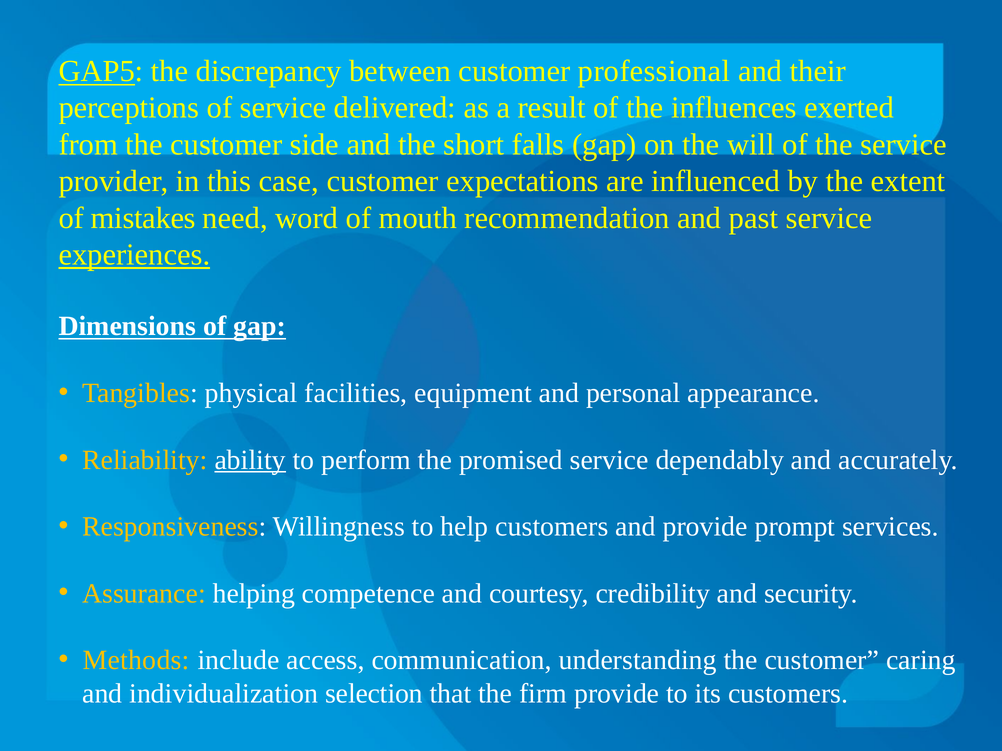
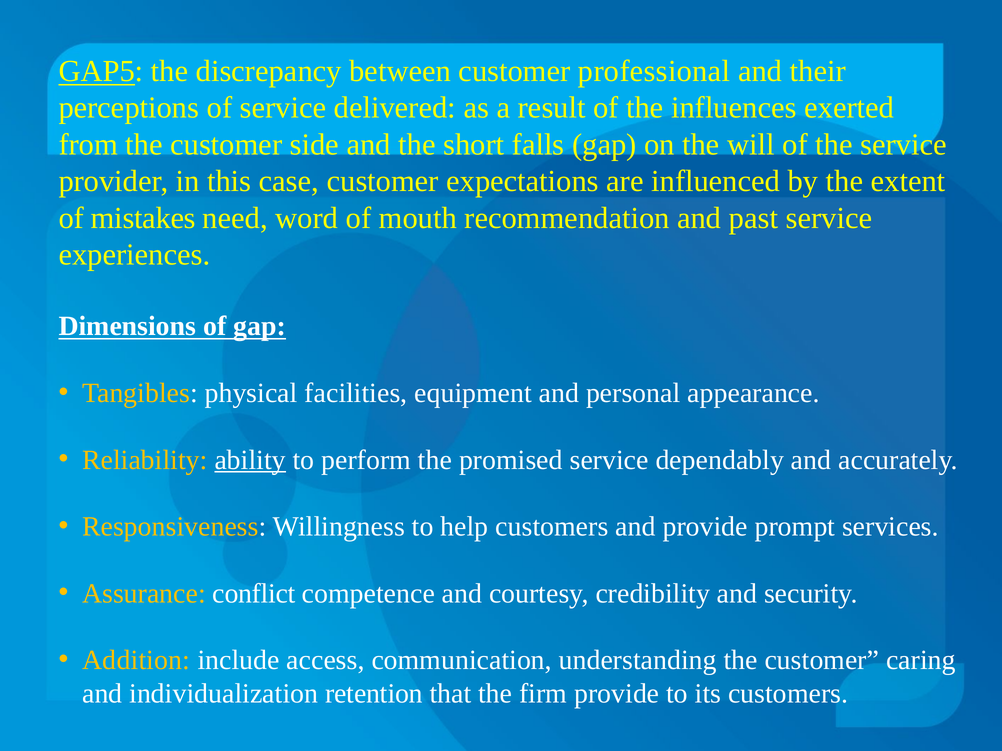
experiences underline: present -> none
helping: helping -> conflict
Methods: Methods -> Addition
selection: selection -> retention
